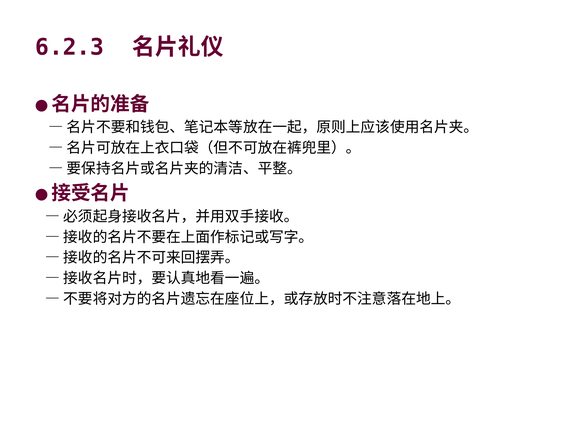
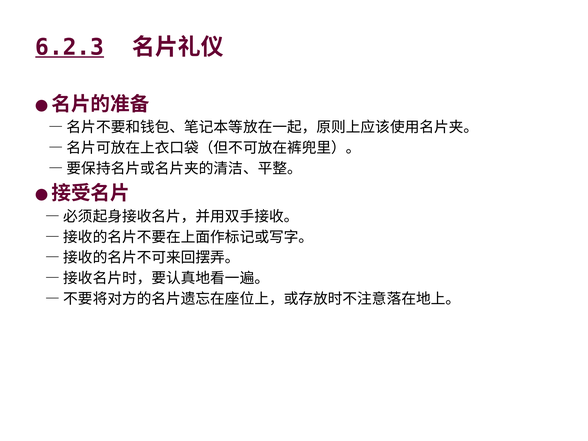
6.2.3 underline: none -> present
